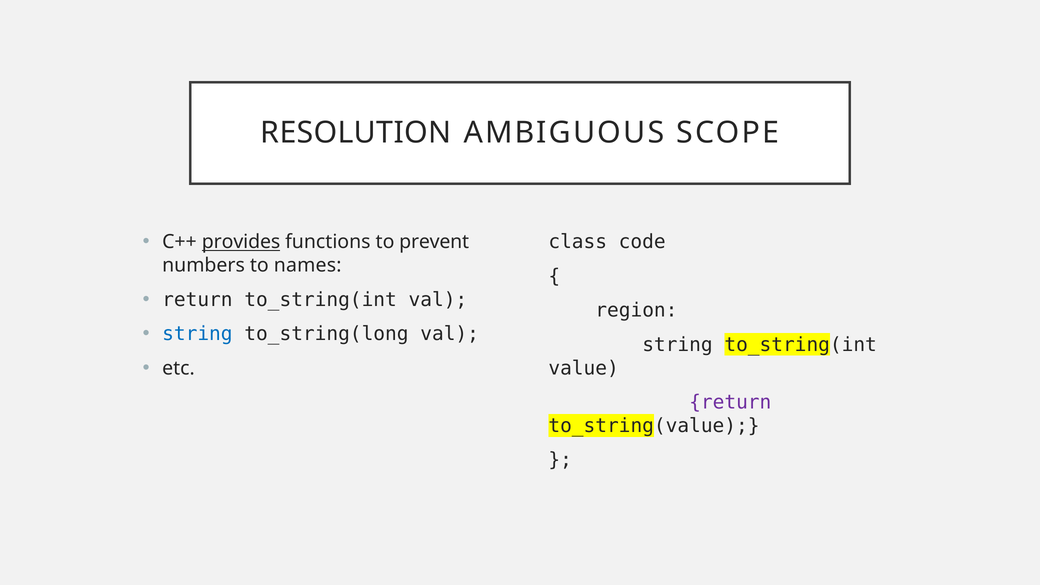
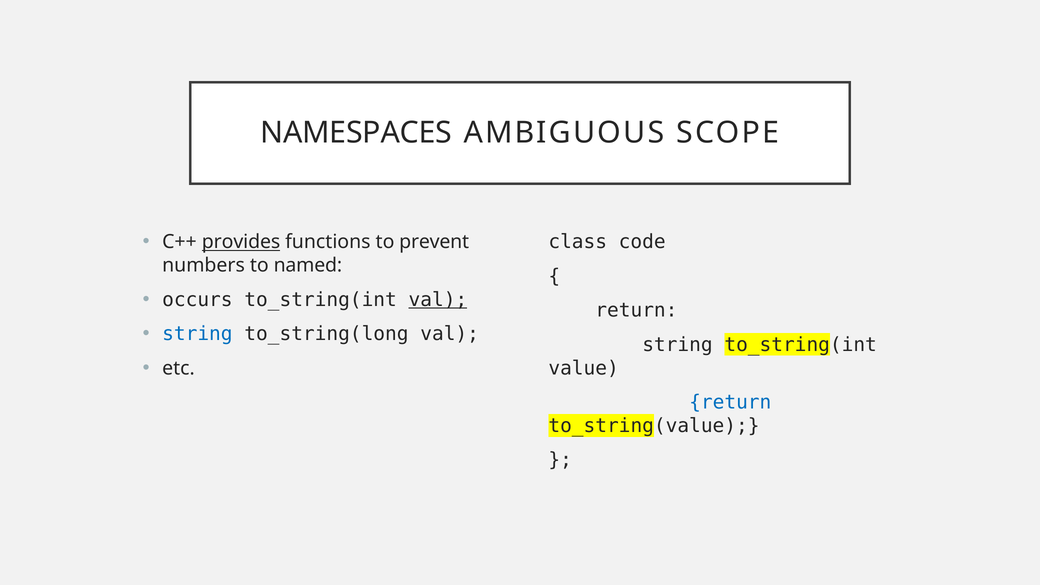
RESOLUTION: RESOLUTION -> NAMESPACES
names: names -> named
return at (197, 300): return -> occurs
val at (438, 300) underline: none -> present
region at (636, 310): region -> return
return at (730, 402) colour: purple -> blue
